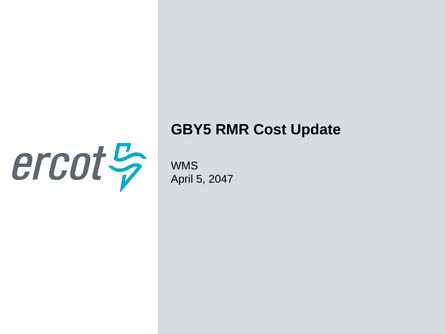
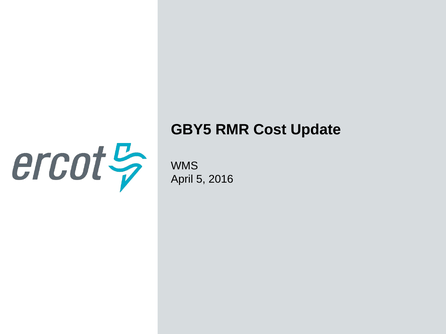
2047: 2047 -> 2016
